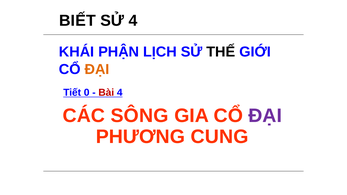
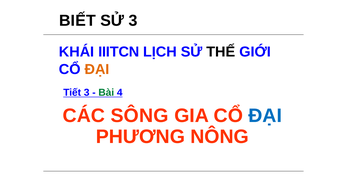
SỬ 4: 4 -> 3
PHẬN: PHẬN -> IIITCN
Tiết 0: 0 -> 3
Bài colour: red -> green
ĐẠI at (265, 116) colour: purple -> blue
CUNG: CUNG -> NÔNG
